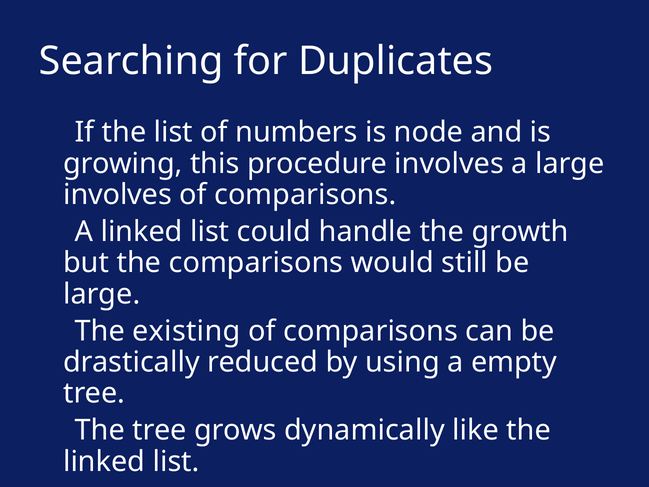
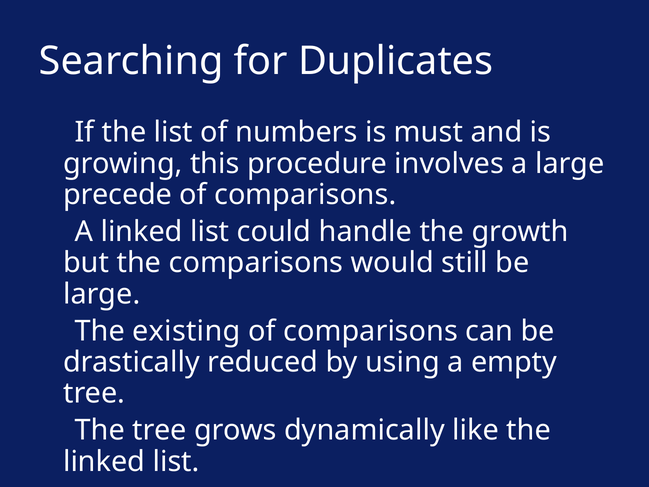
node: node -> must
involves at (118, 195): involves -> precede
